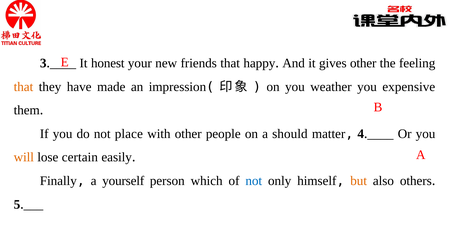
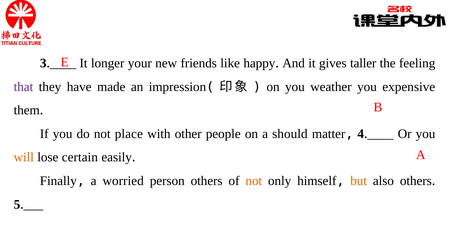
honest: honest -> longer
friends that: that -> like
gives other: other -> taller
that at (23, 87) colour: orange -> purple
yourself: yourself -> worried
person which: which -> others
not at (254, 181) colour: blue -> orange
